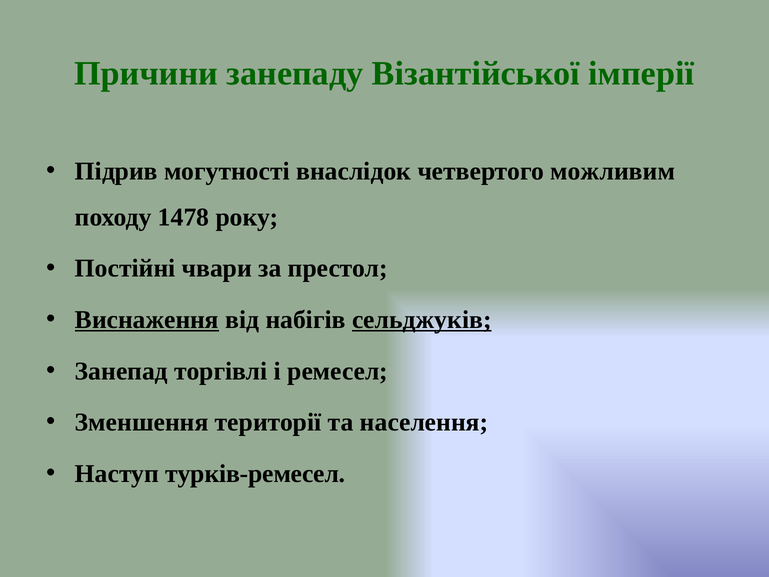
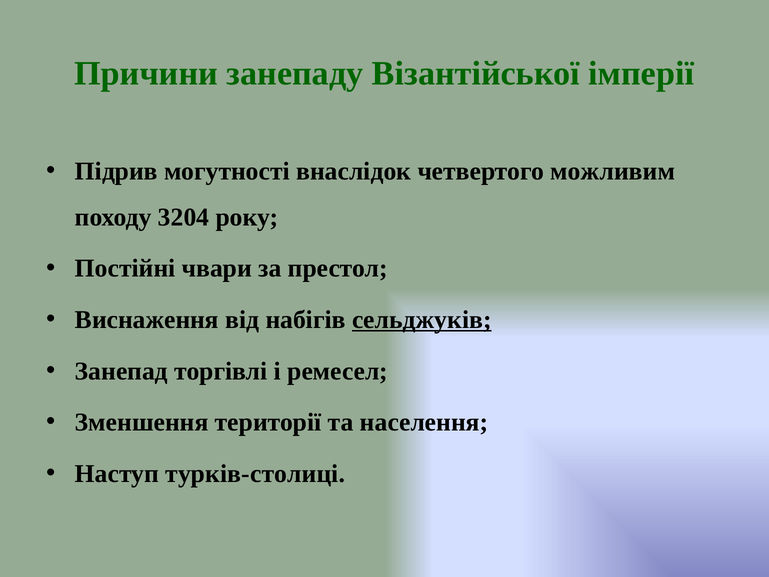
1478: 1478 -> 3204
Виснаження underline: present -> none
турків-ремесел: турків-ремесел -> турків-столиці
